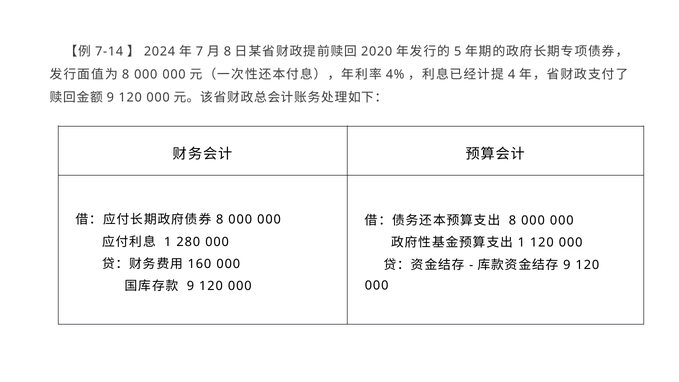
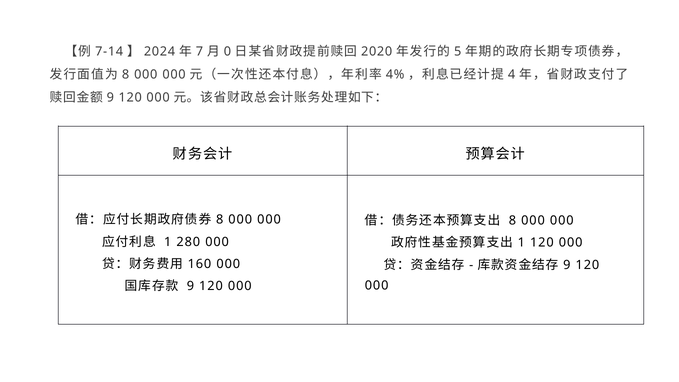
8 at (227, 52): 8 -> 0
